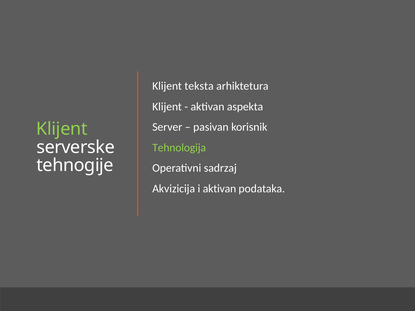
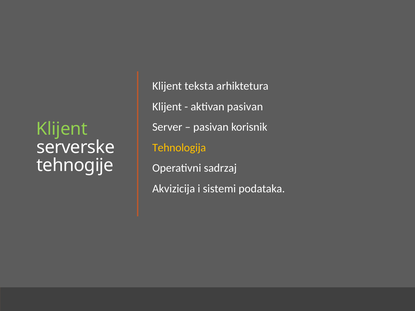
aktivan aspekta: aspekta -> pasivan
Tehnologija colour: light green -> yellow
i aktivan: aktivan -> sistemi
